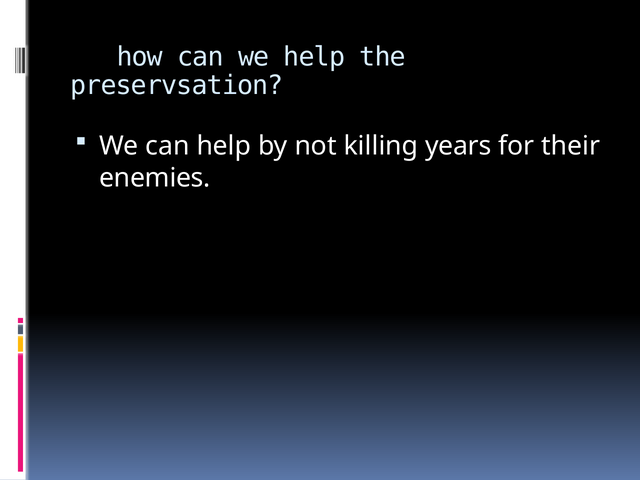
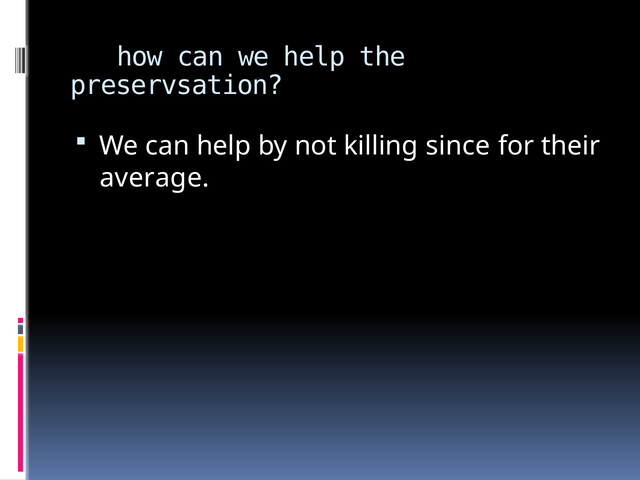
years: years -> since
enemies: enemies -> average
